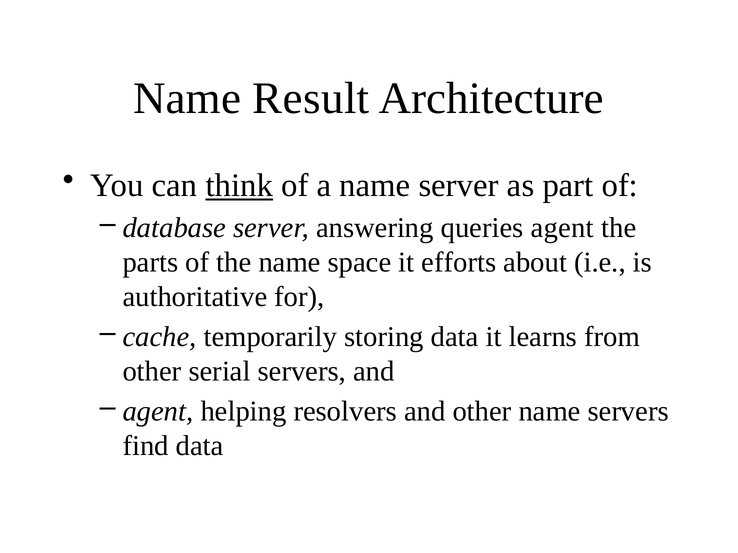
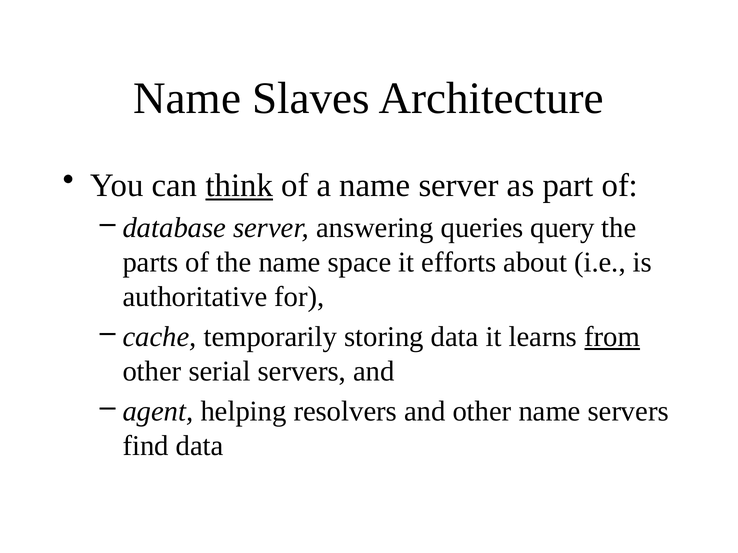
Result: Result -> Slaves
queries agent: agent -> query
from underline: none -> present
